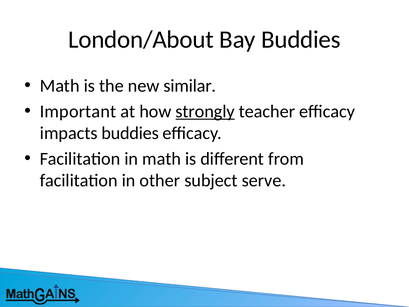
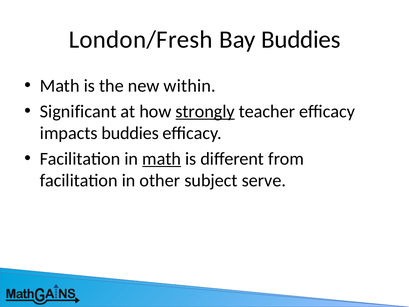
London/About: London/About -> London/Fresh
similar: similar -> within
Important: Important -> Significant
math at (162, 159) underline: none -> present
